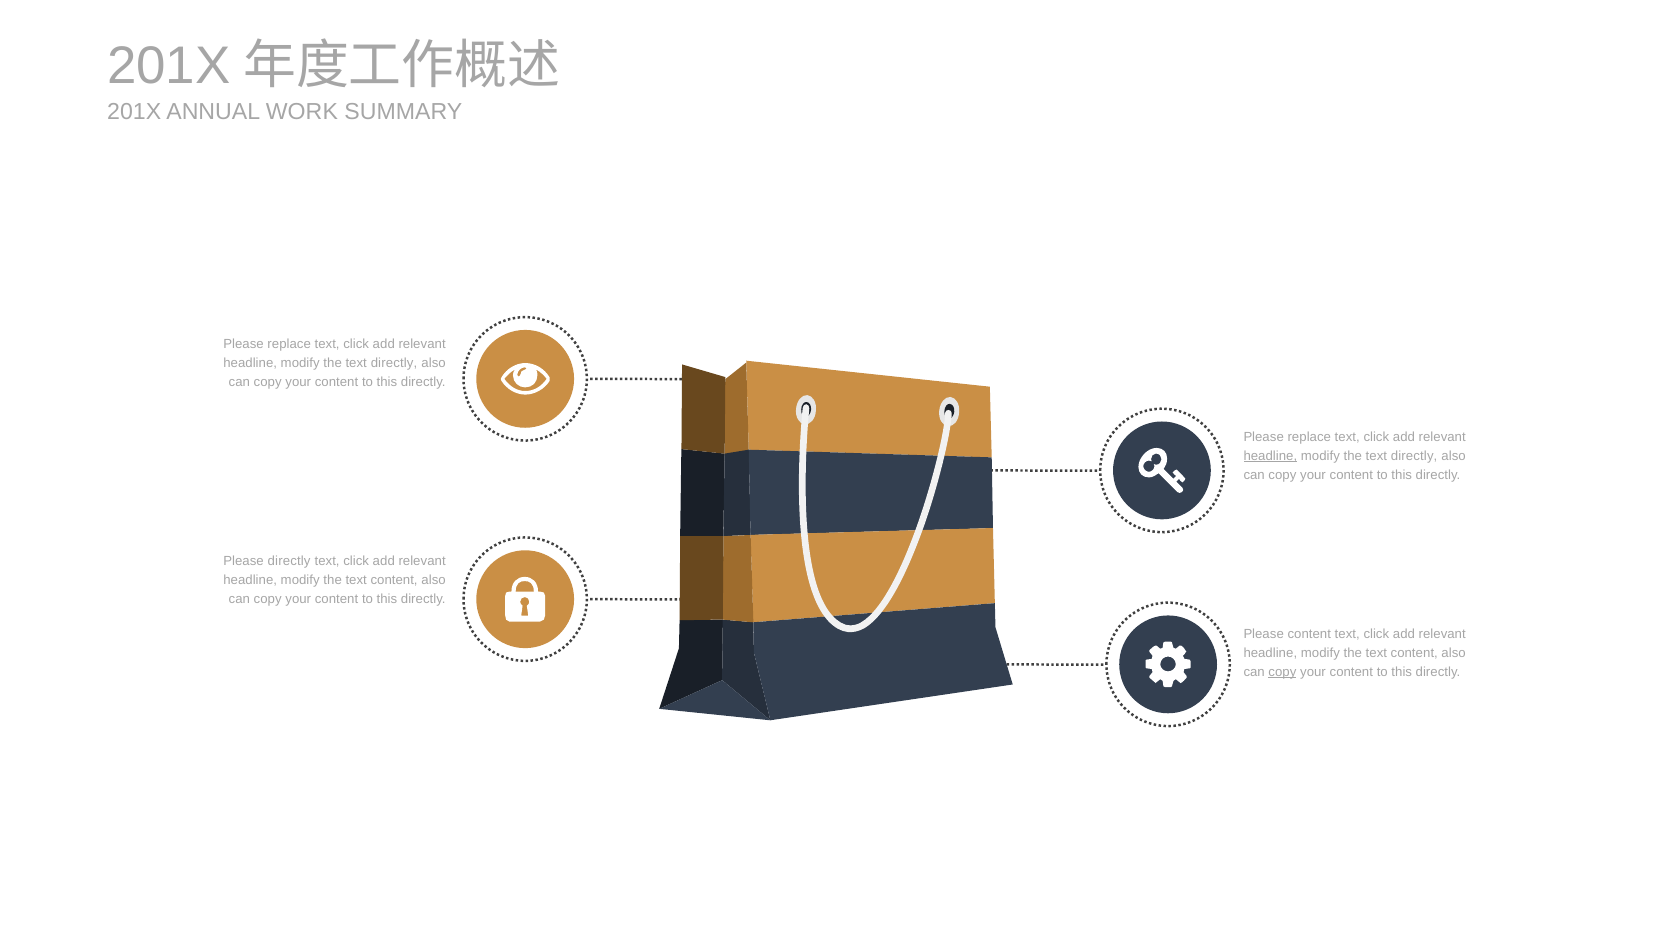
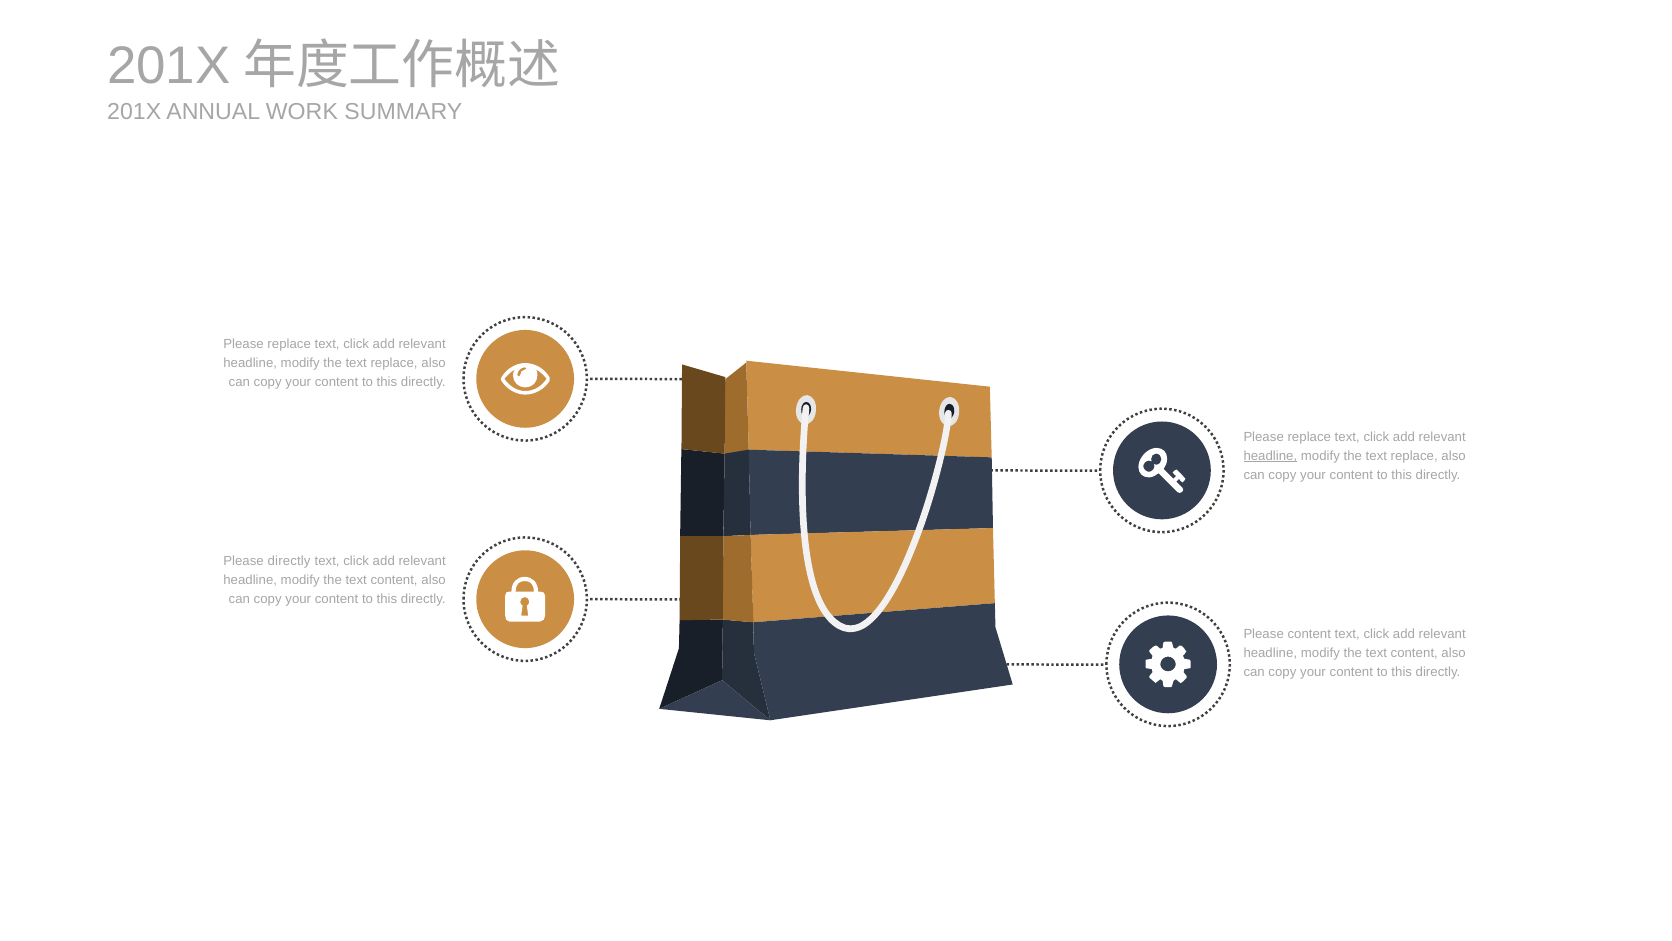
directly at (394, 363): directly -> replace
directly at (1414, 456): directly -> replace
copy at (1282, 671) underline: present -> none
